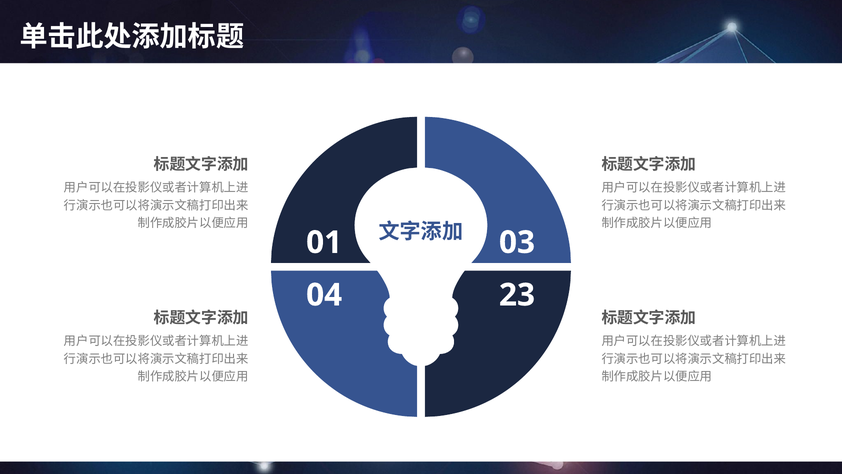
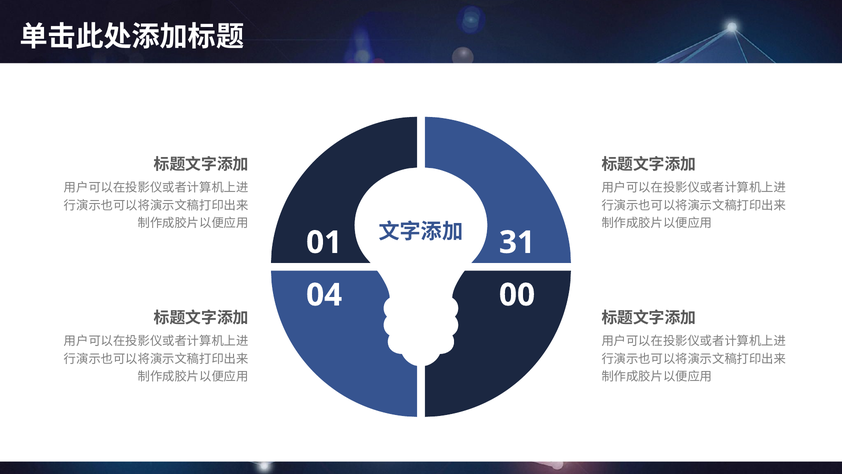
03: 03 -> 31
23: 23 -> 00
